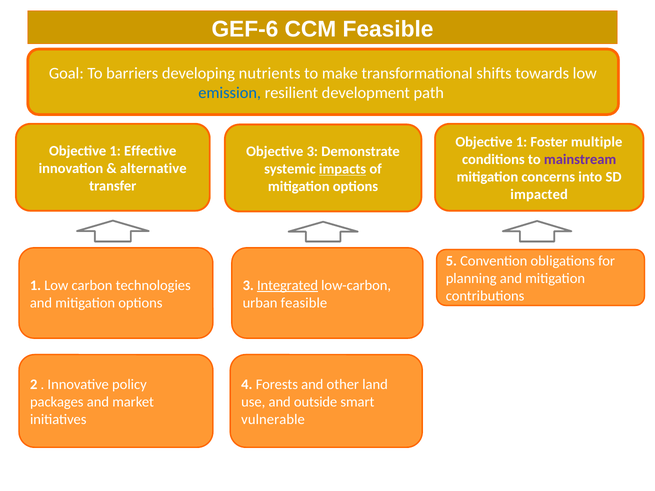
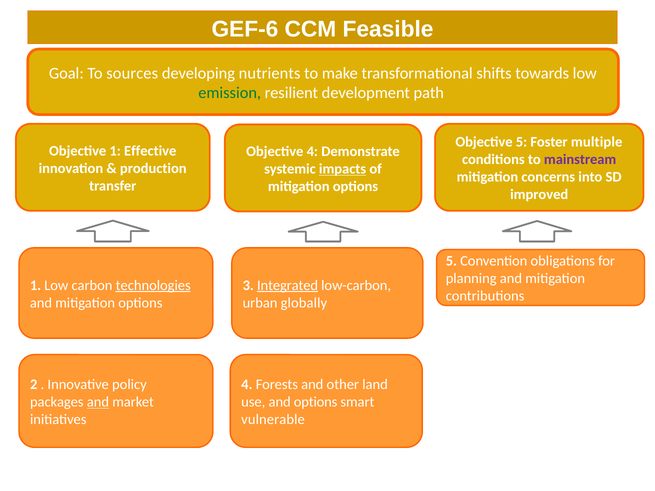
barriers: barriers -> sources
emission colour: blue -> green
1 at (522, 142): 1 -> 5
Objective 3: 3 -> 4
alternative: alternative -> production
impacted: impacted -> improved
technologies underline: none -> present
urban feasible: feasible -> globally
and at (98, 402) underline: none -> present
and outside: outside -> options
